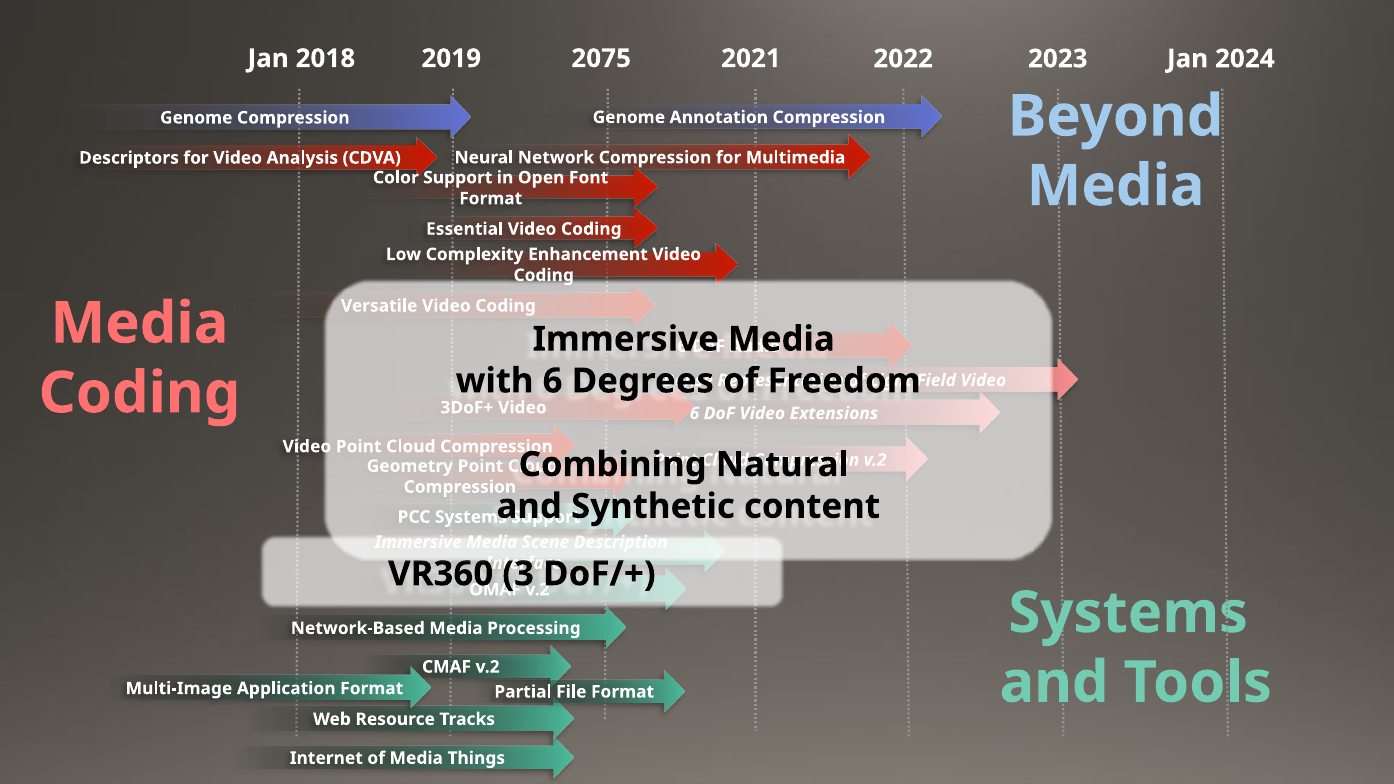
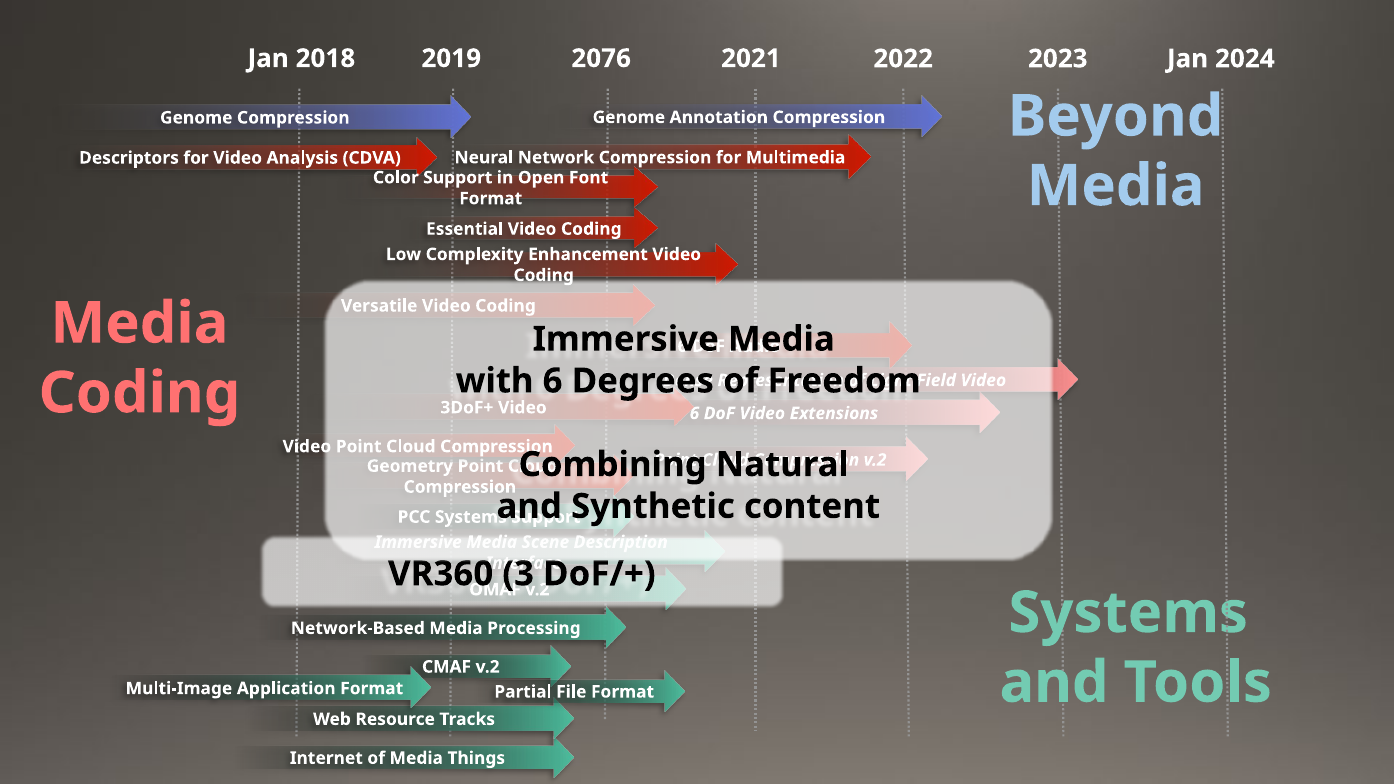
2075: 2075 -> 2076
